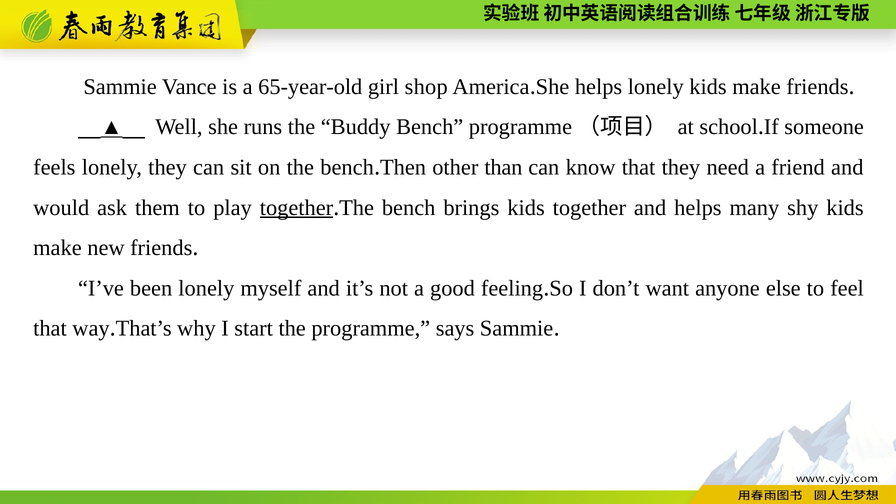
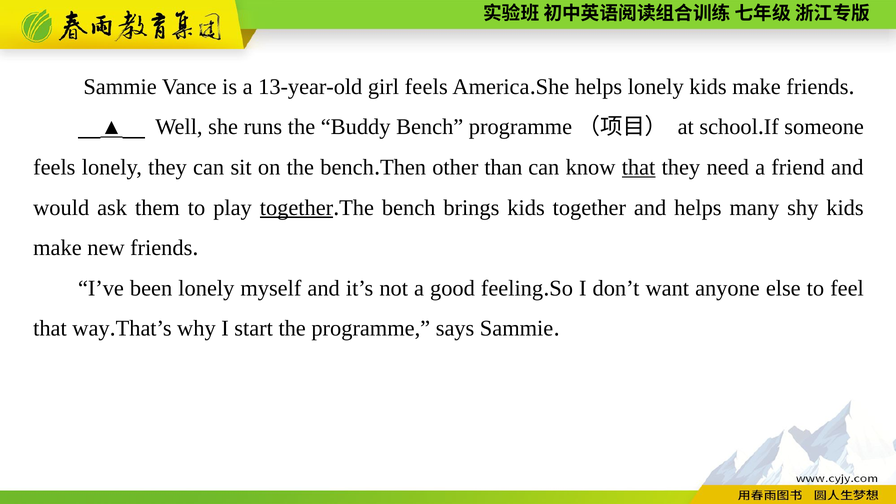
65-year-old: 65-year-old -> 13-year-old
girl shop: shop -> feels
that at (639, 167) underline: none -> present
